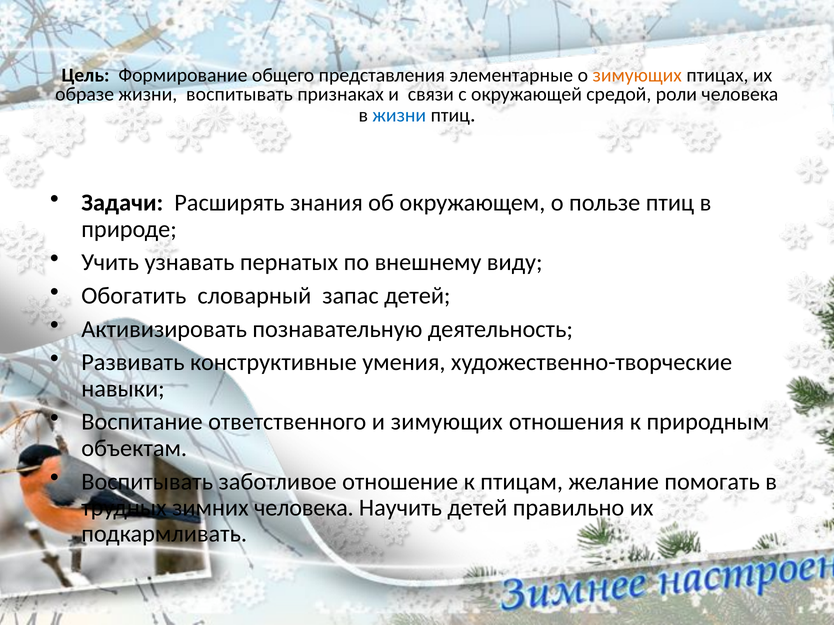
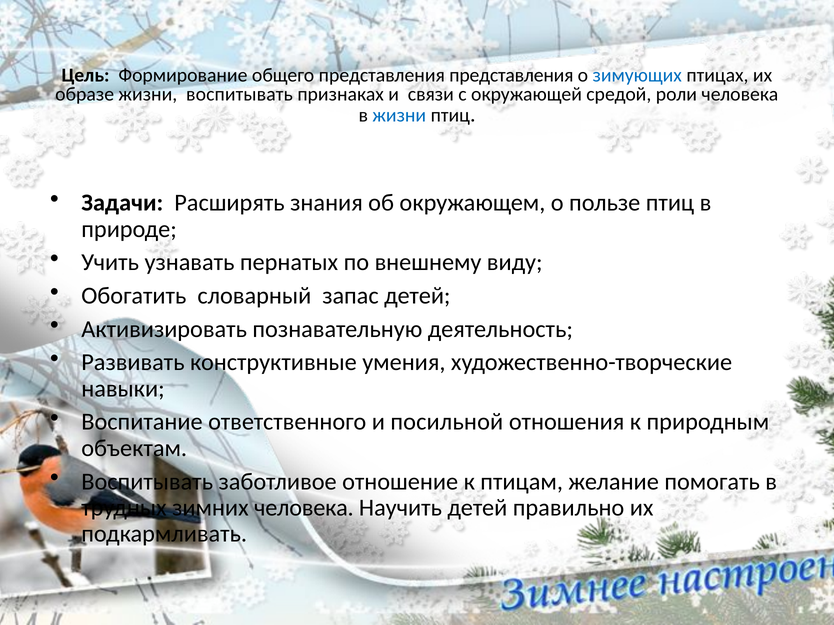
представления элементарные: элементарные -> представления
зимующих at (637, 75) colour: orange -> blue
и зимующих: зимующих -> посильной
